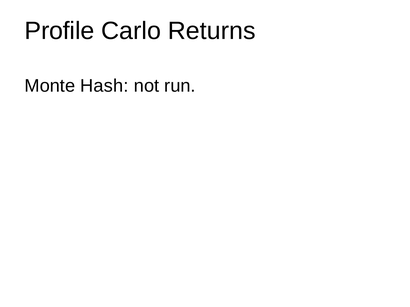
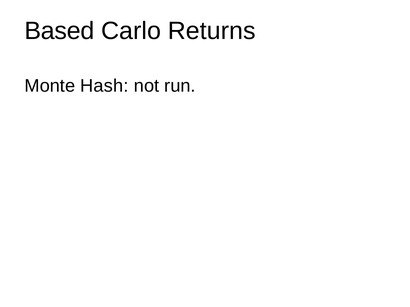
Profile: Profile -> Based
